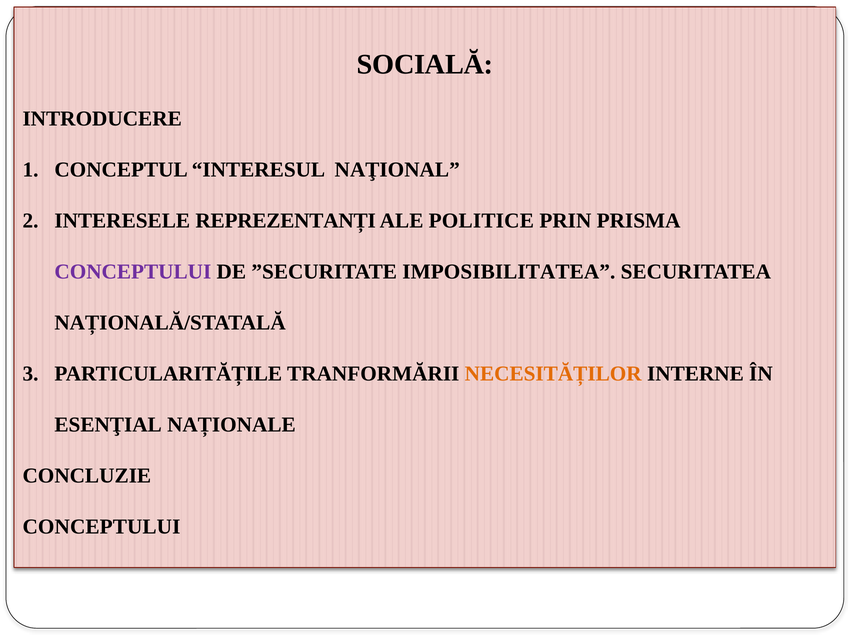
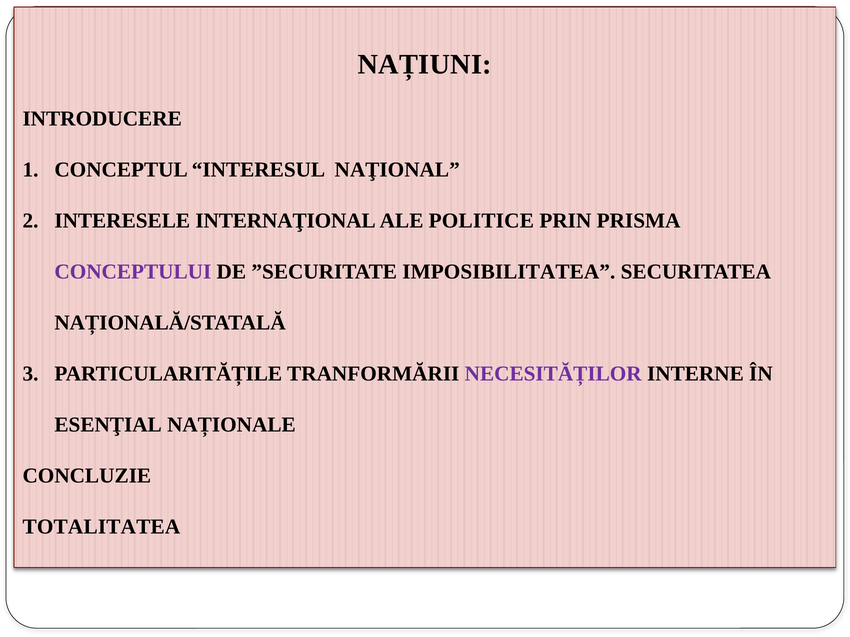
SOCIALĂ: SOCIALĂ -> NAȚIUNI
REPREZENTANȚI: REPREZENTANȚI -> INTERNAŢIONAL
NECESITĂȚILOR colour: orange -> purple
CONCEPTULUI at (101, 527): CONCEPTULUI -> TOTALITATEA
